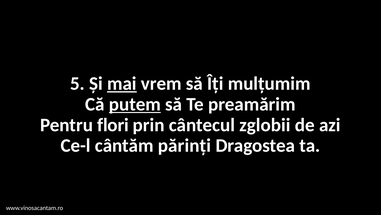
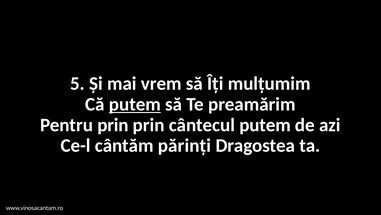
mai underline: present -> none
Pentru flori: flori -> prin
cântecul zglobii: zglobii -> putem
